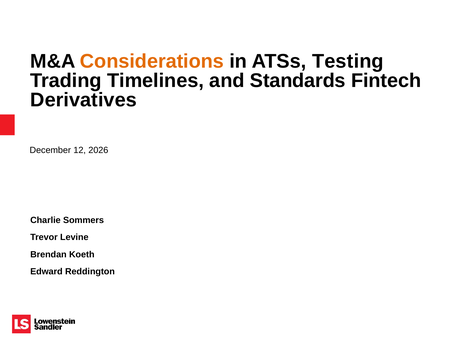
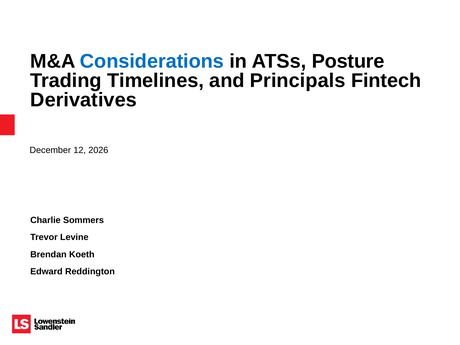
Considerations colour: orange -> blue
Testing: Testing -> Posture
Standards: Standards -> Principals
